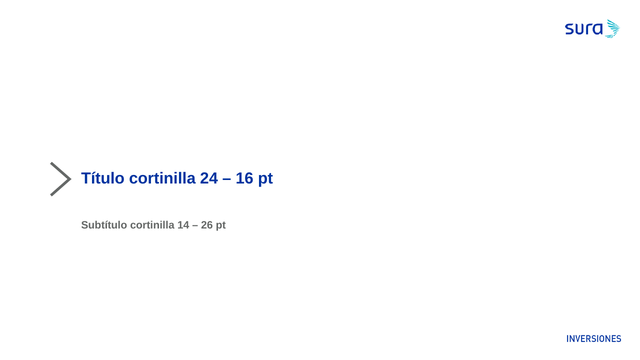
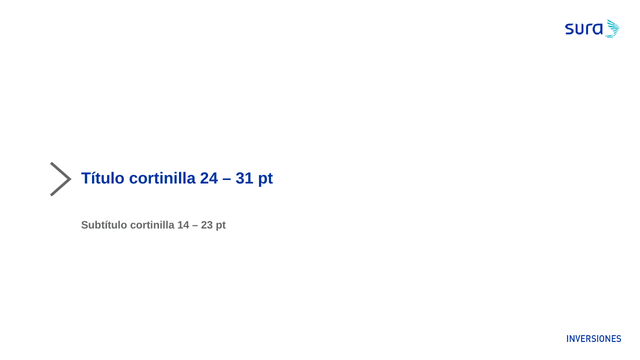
16: 16 -> 31
26: 26 -> 23
